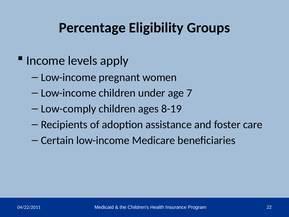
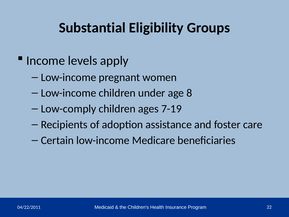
Percentage: Percentage -> Substantial
7: 7 -> 8
8-19: 8-19 -> 7-19
